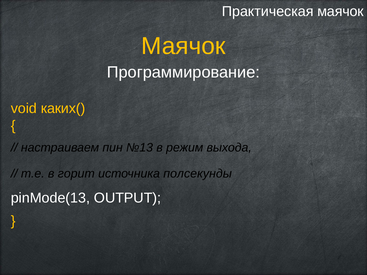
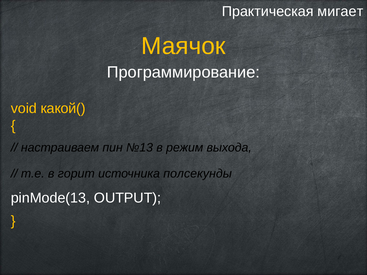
Практическая маячок: маячок -> мигает
каких(: каких( -> какой(
